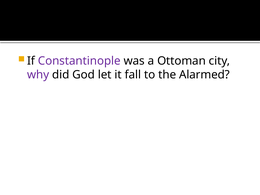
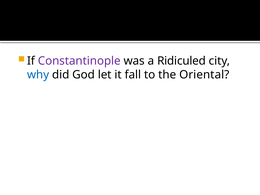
Ottoman: Ottoman -> Ridiculed
why colour: purple -> blue
Alarmed: Alarmed -> Oriental
